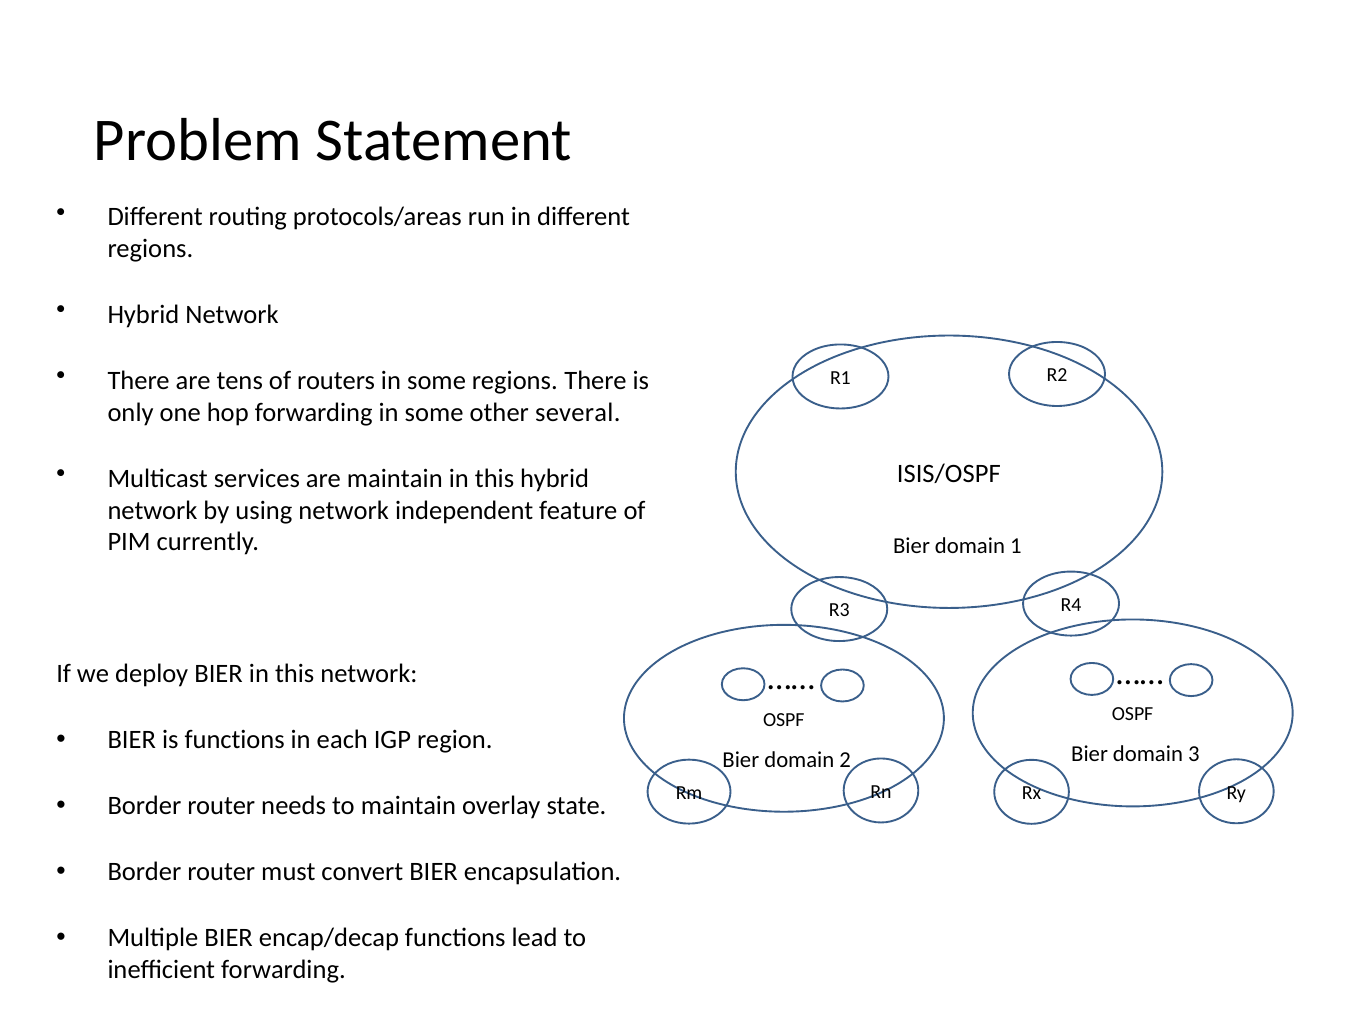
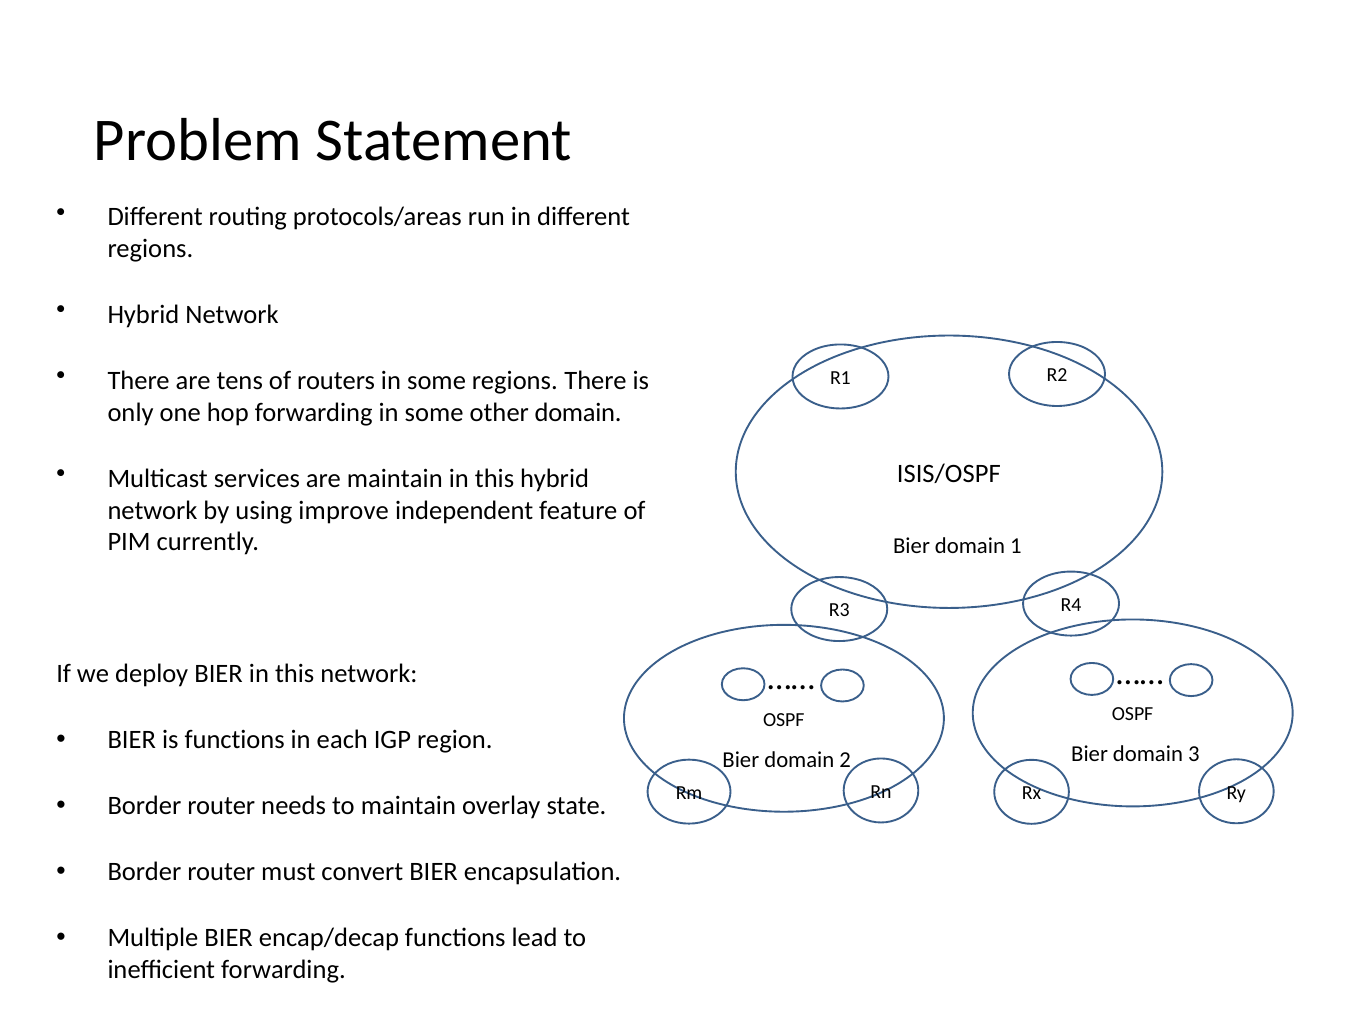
other several: several -> domain
using network: network -> improve
